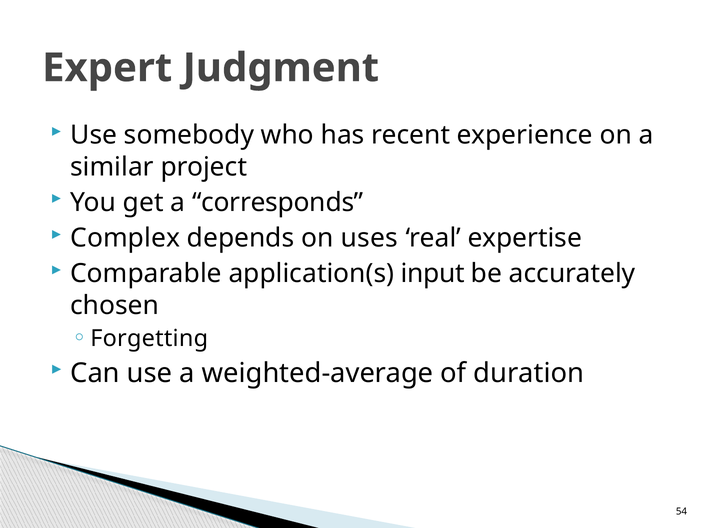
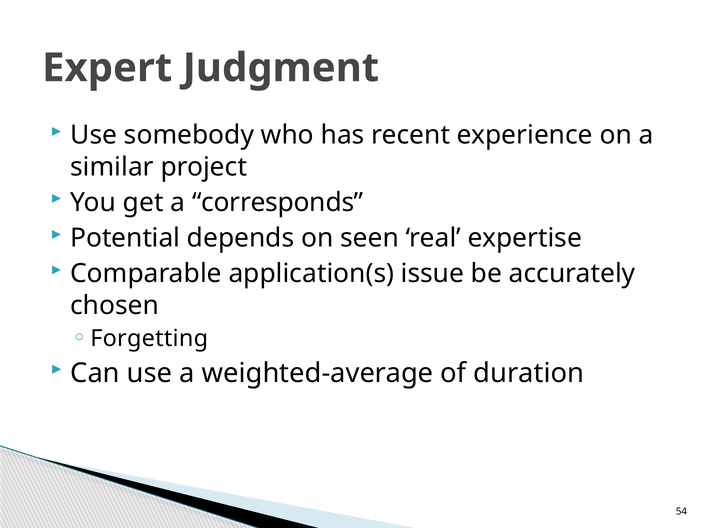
Complex: Complex -> Potential
uses: uses -> seen
input: input -> issue
